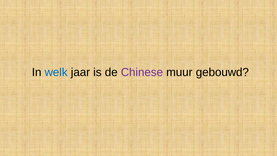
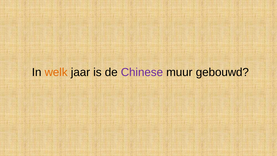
welk colour: blue -> orange
